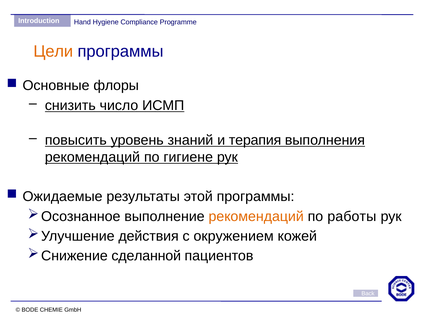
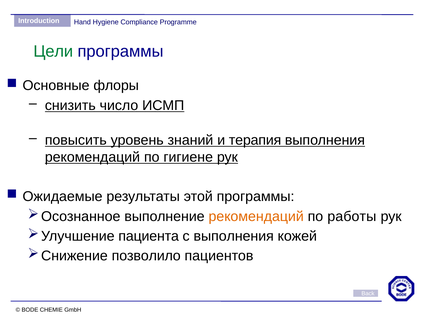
Цели colour: orange -> green
действия: действия -> пациента
с окружением: окружением -> выполнения
сделанной: сделанной -> позволило
